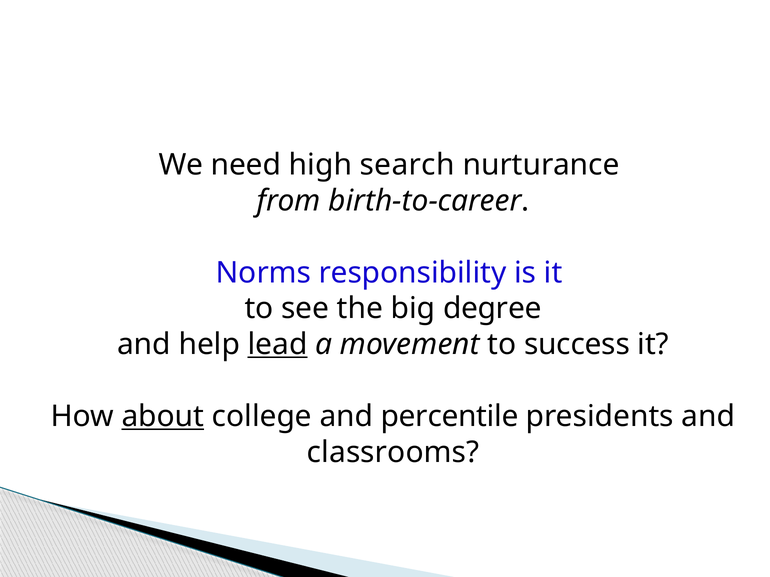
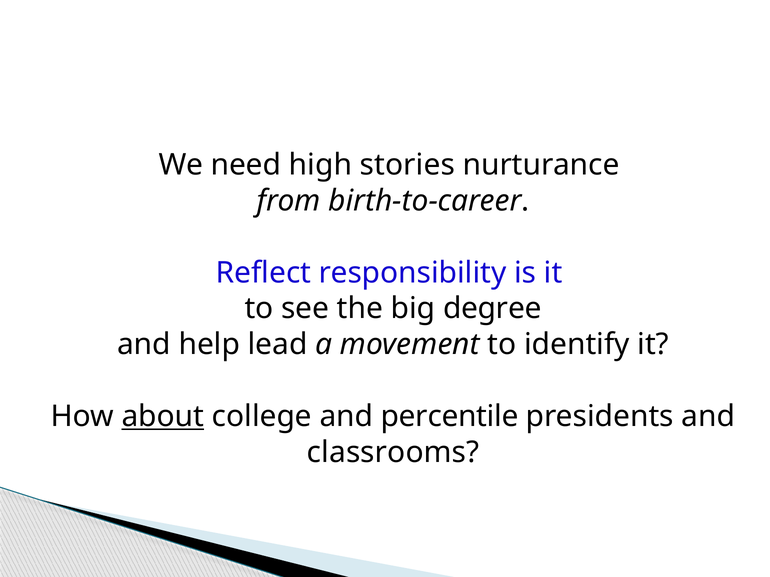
search: search -> stories
Norms: Norms -> Reflect
lead underline: present -> none
success: success -> identify
